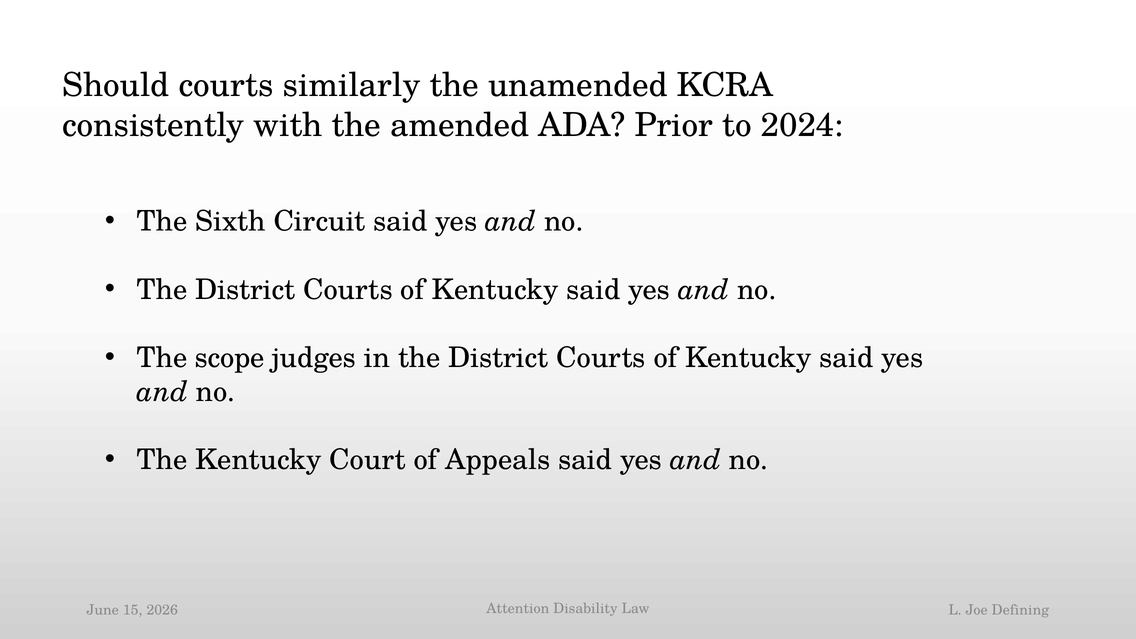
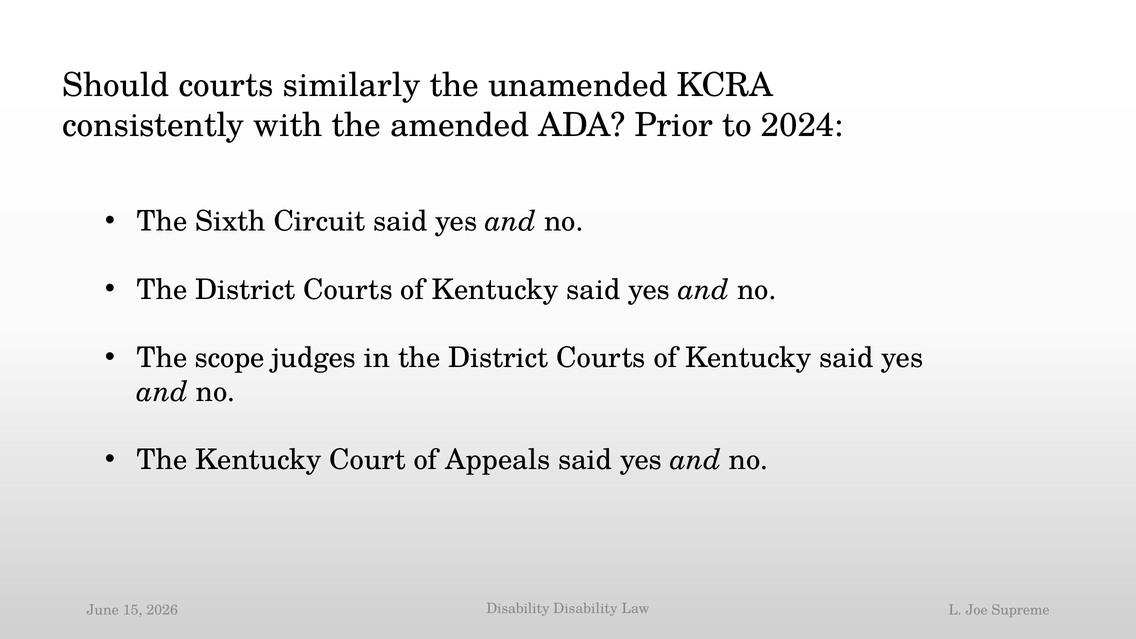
Attention at (518, 608): Attention -> Disability
Defining: Defining -> Supreme
